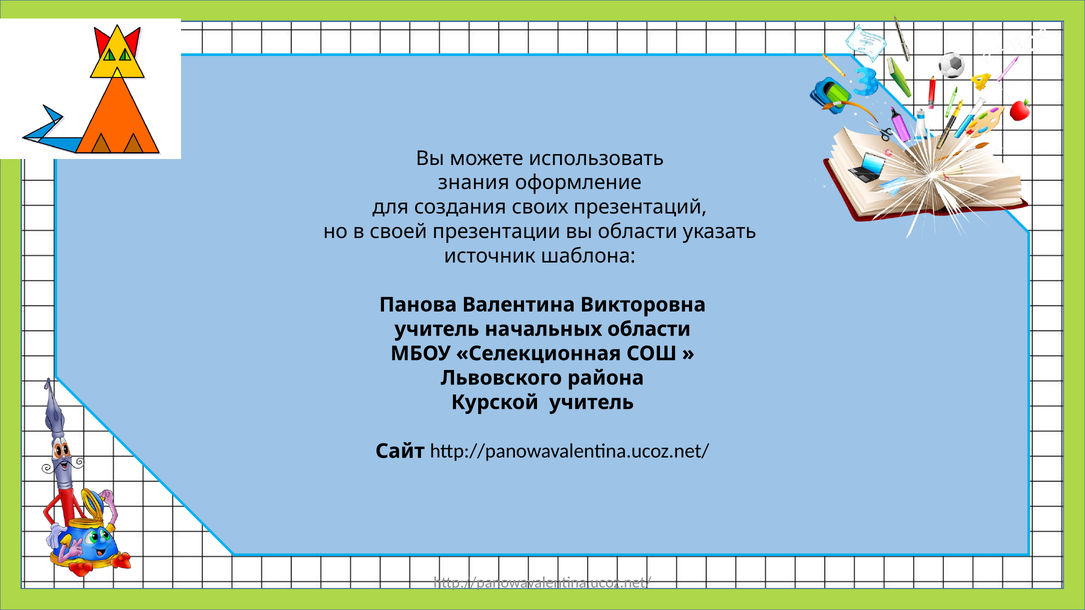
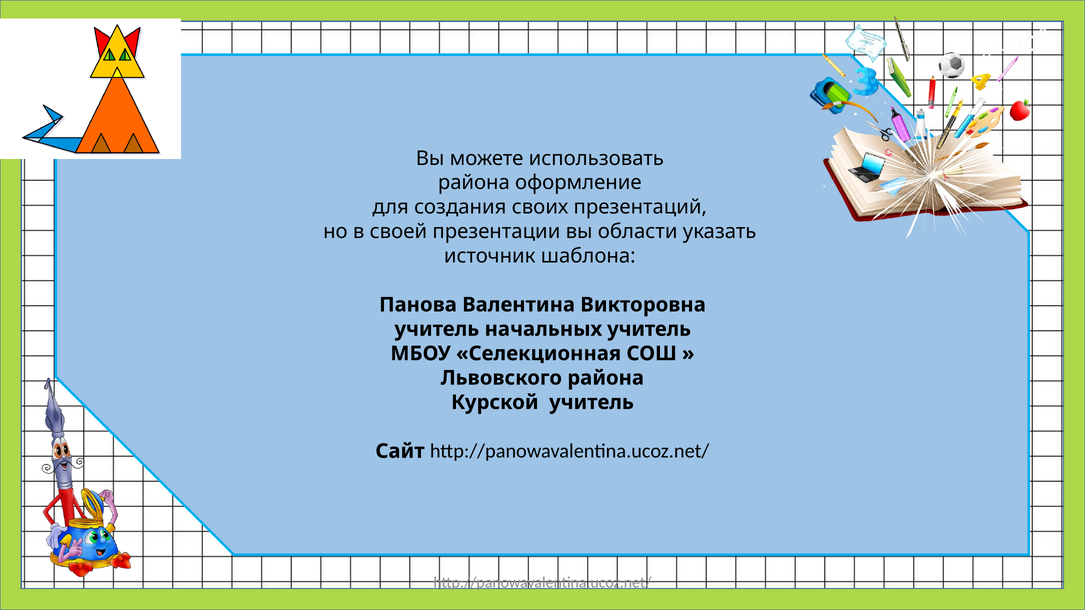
знания at (474, 183): знания -> района
начальных области: области -> учитель
